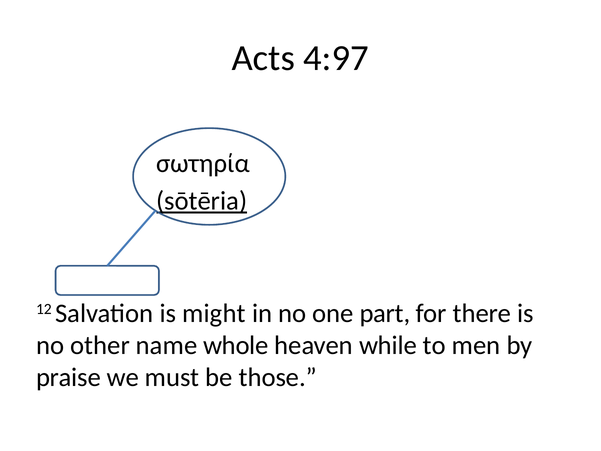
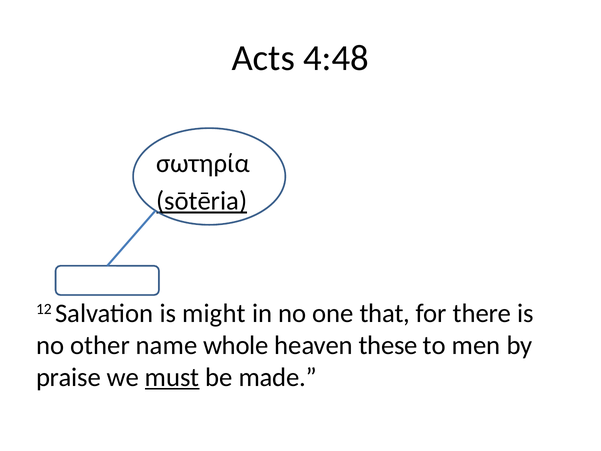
4:97: 4:97 -> 4:48
part: part -> that
while: while -> these
must underline: none -> present
those: those -> made
